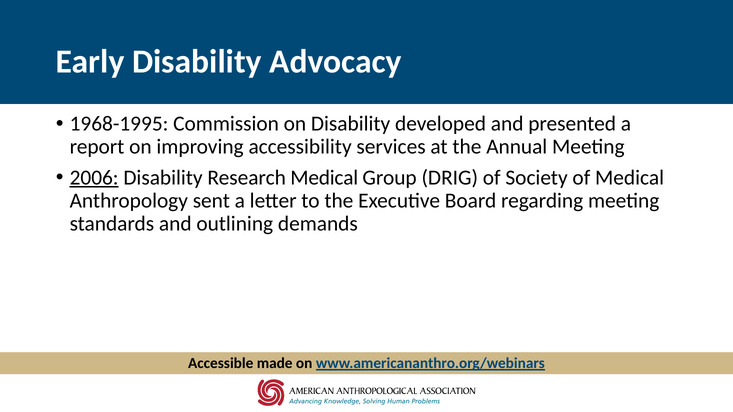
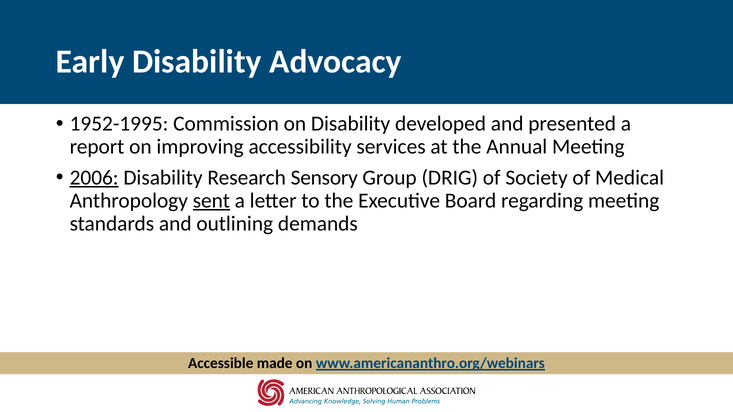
1968-1995: 1968-1995 -> 1952-1995
Research Medical: Medical -> Sensory
sent underline: none -> present
